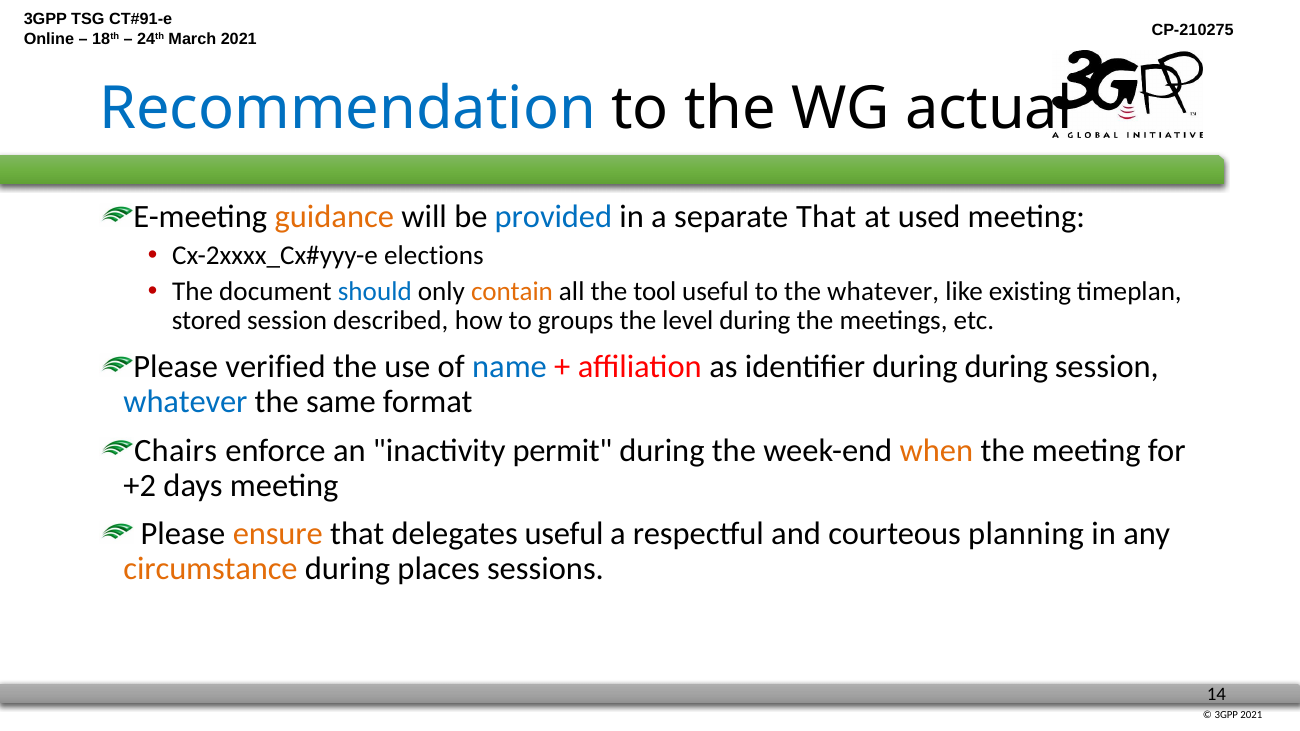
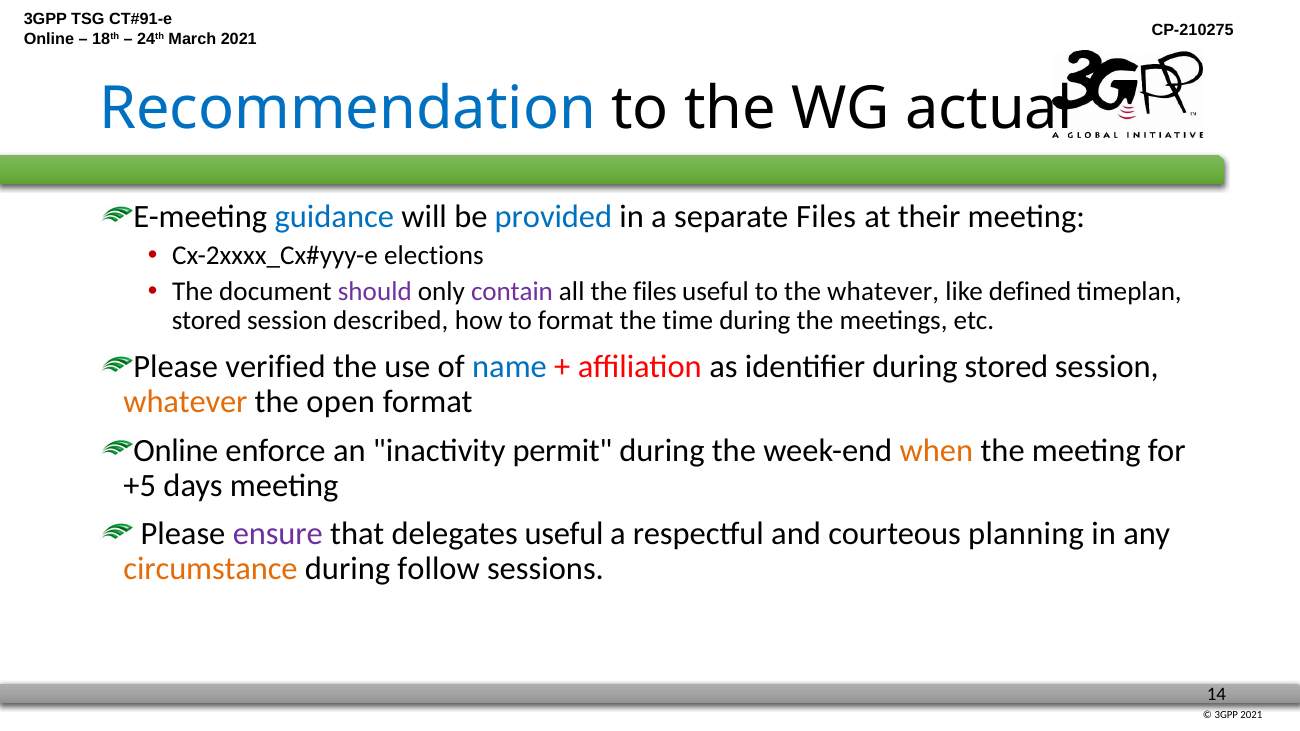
guidance colour: orange -> blue
separate That: That -> Files
used: used -> their
should colour: blue -> purple
contain colour: orange -> purple
the tool: tool -> files
existing: existing -> defined
to groups: groups -> format
level: level -> time
during during: during -> stored
whatever at (186, 402) colour: blue -> orange
same: same -> open
Chairs at (176, 451): Chairs -> Online
+2: +2 -> +5
ensure colour: orange -> purple
places: places -> follow
